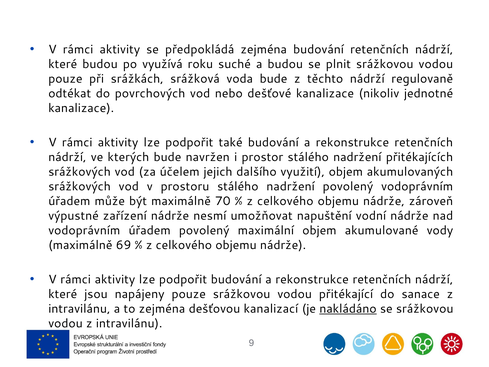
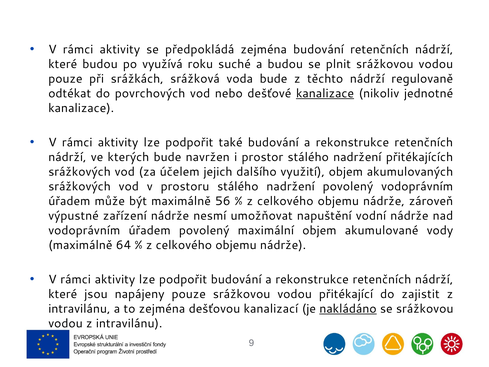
kanalizace at (325, 93) underline: none -> present
70: 70 -> 56
69: 69 -> 64
sanace: sanace -> zajistit
